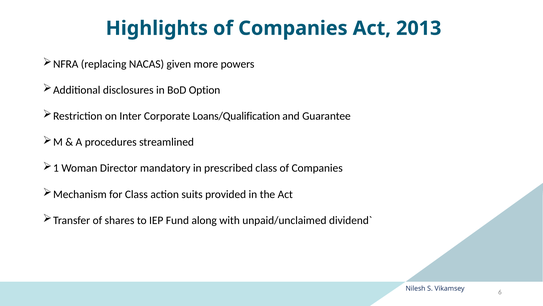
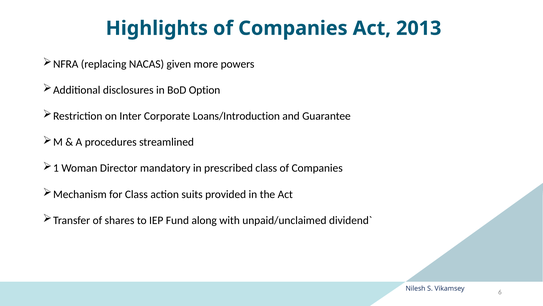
Loans/Qualification: Loans/Qualification -> Loans/Introduction
